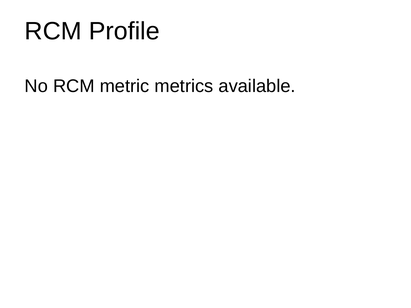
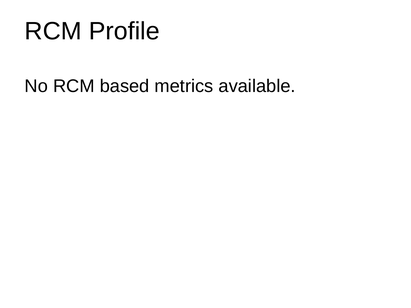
metric: metric -> based
